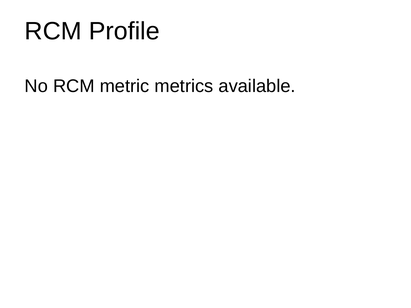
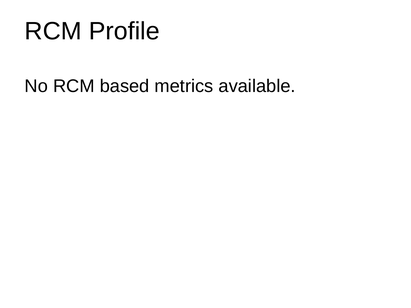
metric: metric -> based
